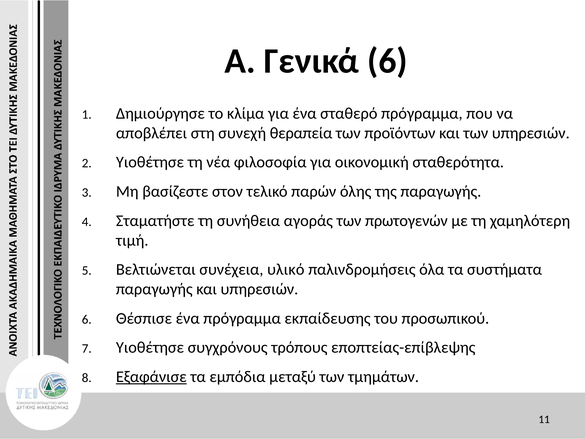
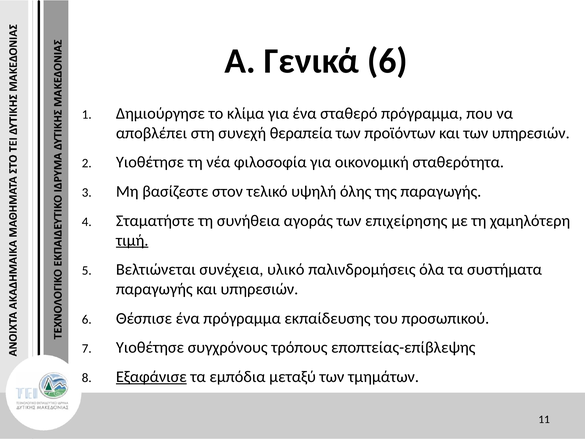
παρών: παρών -> υψηλή
πρωτογενών: πρωτογενών -> επιχείρησης
τιμή underline: none -> present
